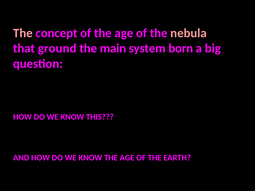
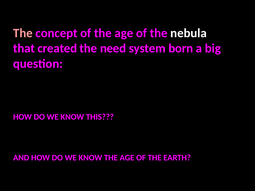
nebula colour: pink -> white
ground: ground -> created
main: main -> need
